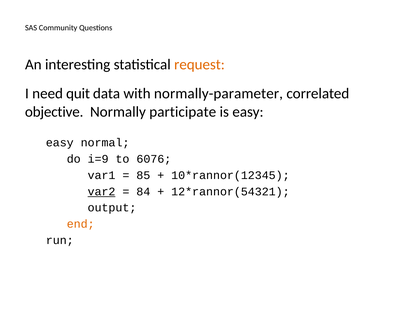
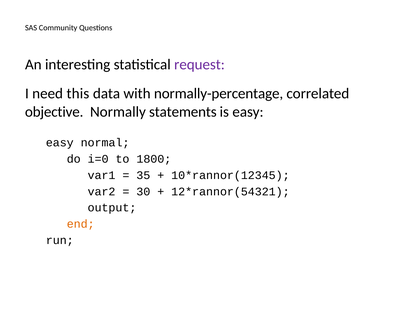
request colour: orange -> purple
quit: quit -> this
normally-parameter: normally-parameter -> normally-percentage
participate: participate -> statements
i=9: i=9 -> i=0
6076: 6076 -> 1800
85: 85 -> 35
var2 underline: present -> none
84: 84 -> 30
